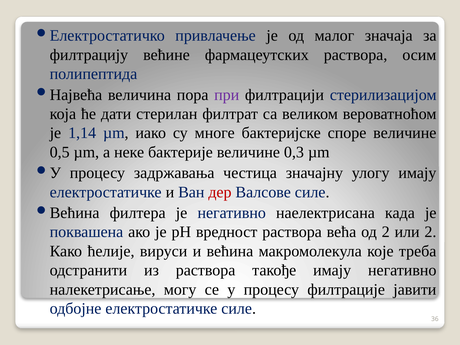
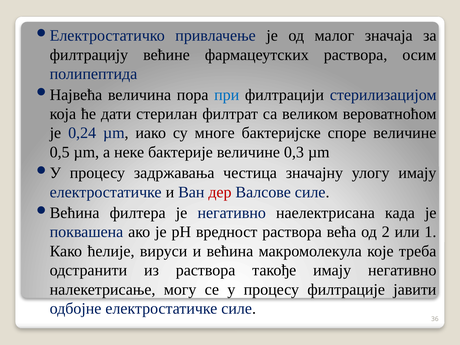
при colour: purple -> blue
1,14: 1,14 -> 0,24
или 2: 2 -> 1
